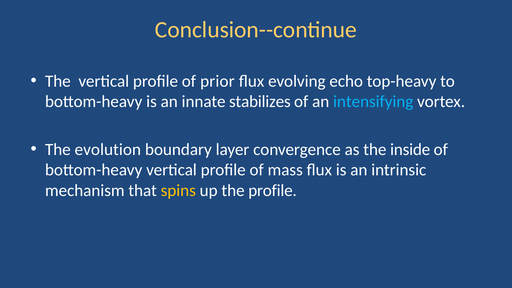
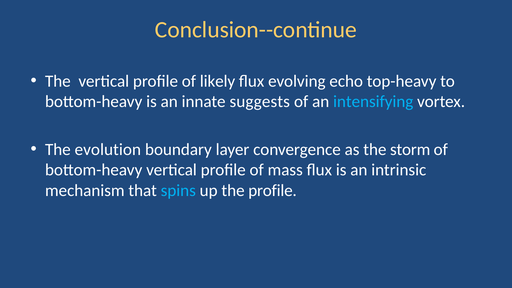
prior: prior -> likely
stabilizes: stabilizes -> suggests
inside: inside -> storm
spins colour: yellow -> light blue
